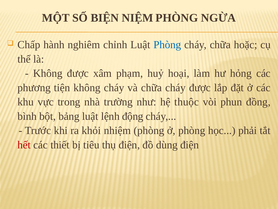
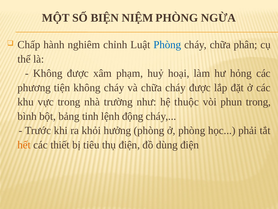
hoặc: hoặc -> phân
phun đồng: đồng -> trong
bảng luật: luật -> tinh
nhiệm: nhiệm -> hưởng
hết colour: red -> orange
